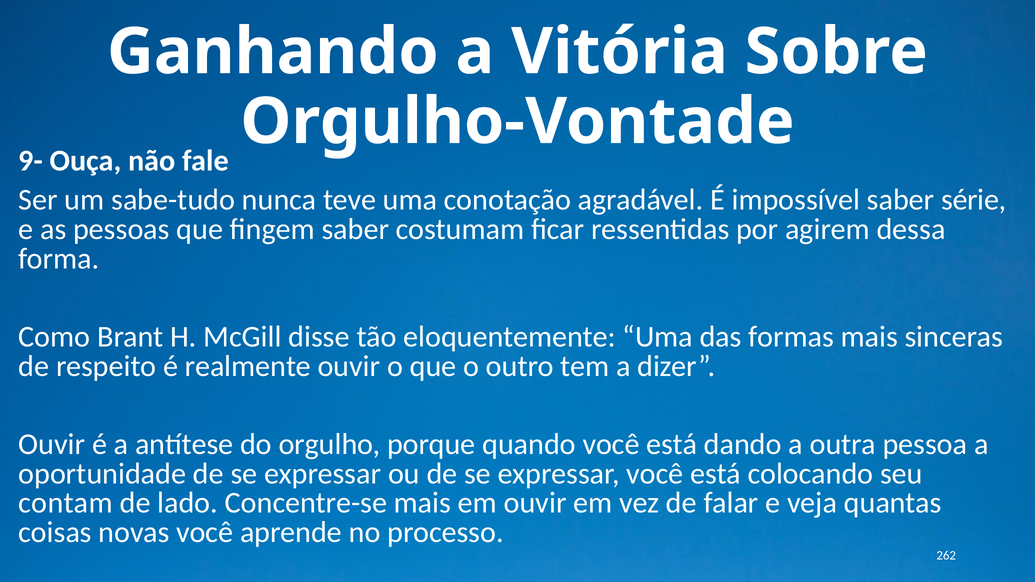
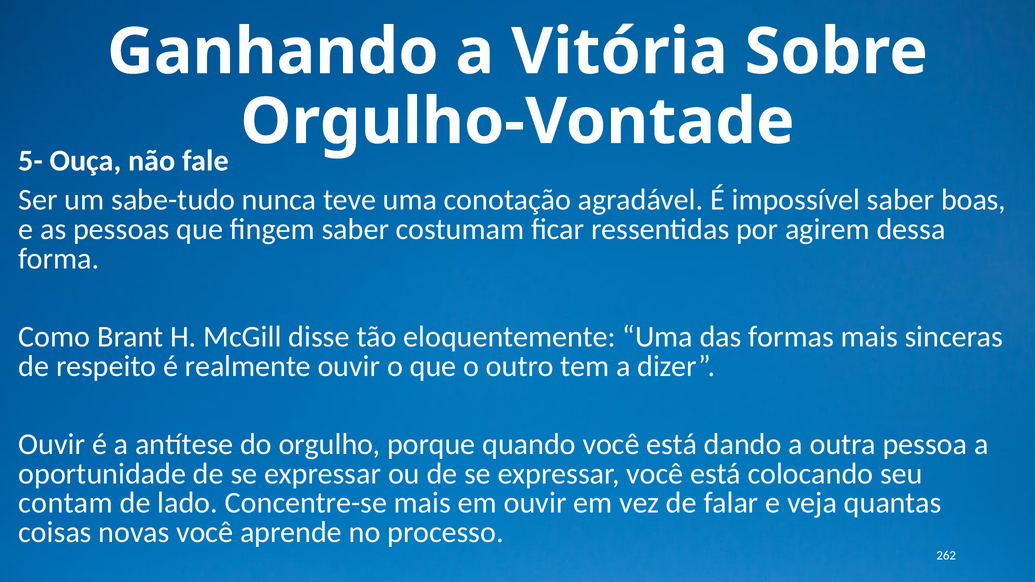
9-: 9- -> 5-
série: série -> boas
